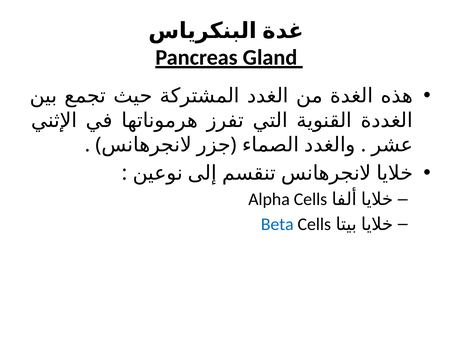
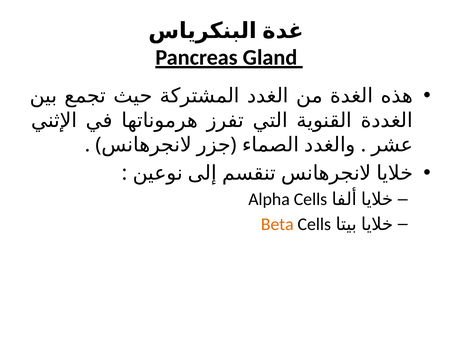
Beta colour: blue -> orange
